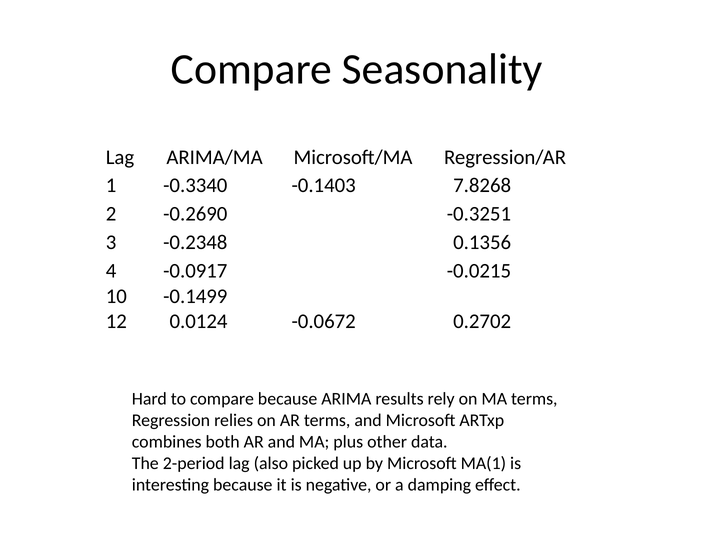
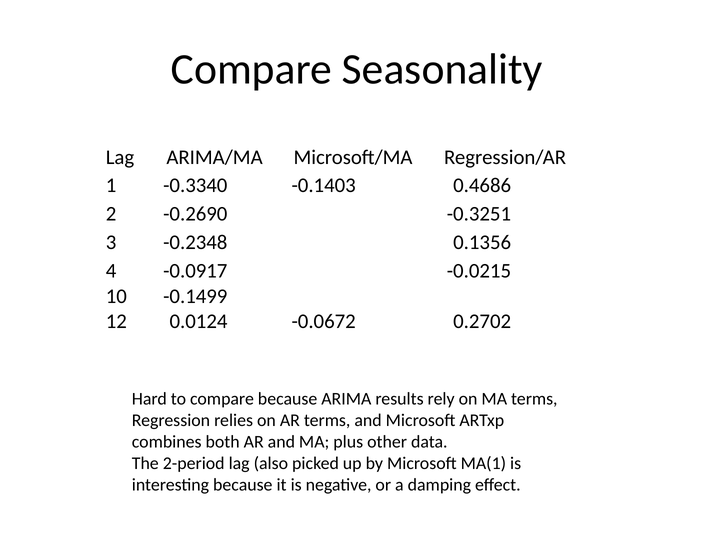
7.8268: 7.8268 -> 0.4686
